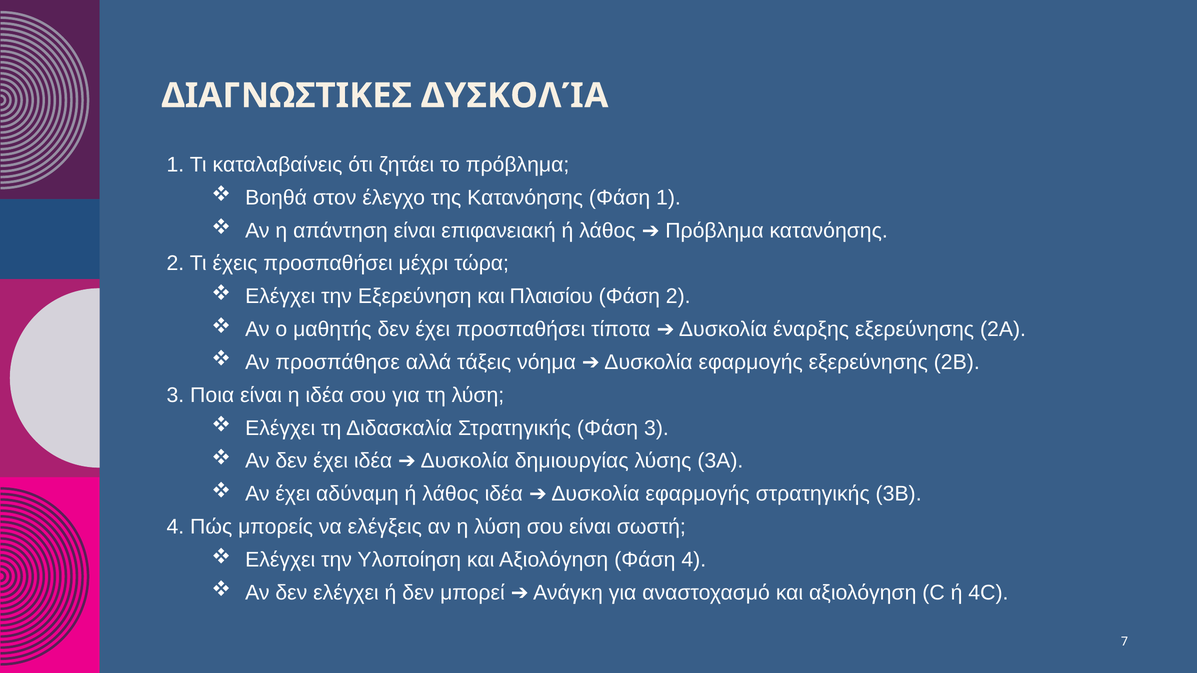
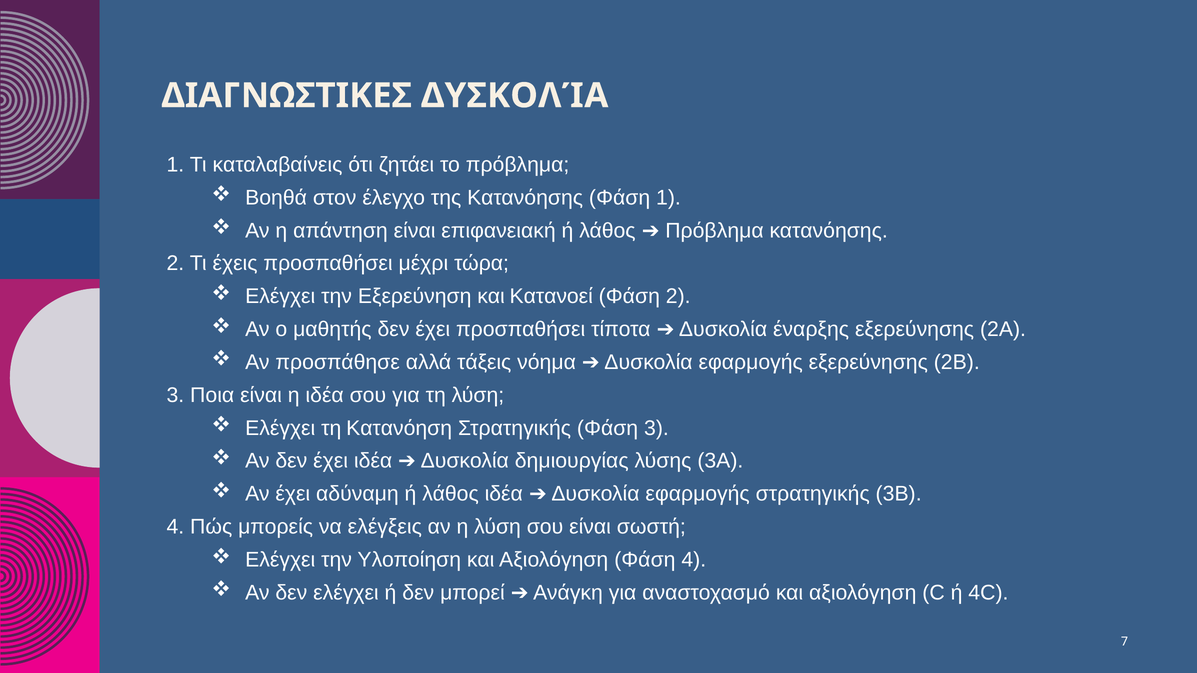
Πλαισίου: Πλαισίου -> Κατανοεί
Διδασκαλία: Διδασκαλία -> Κατανόηση
